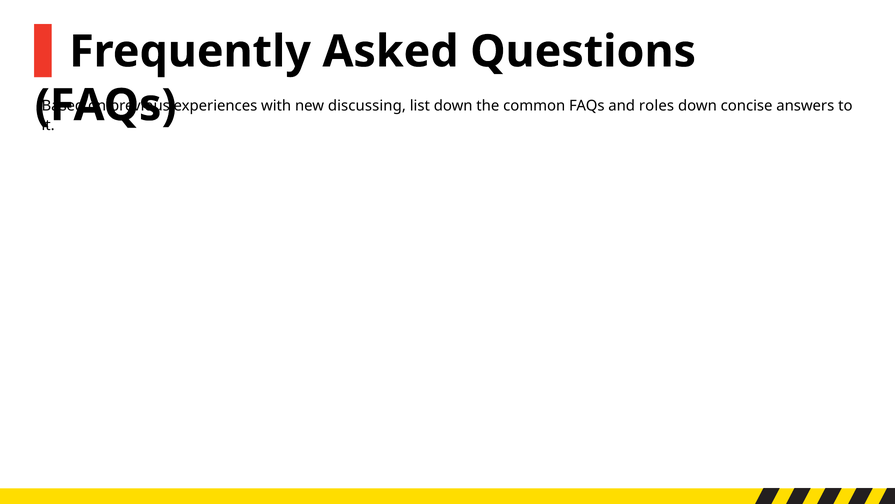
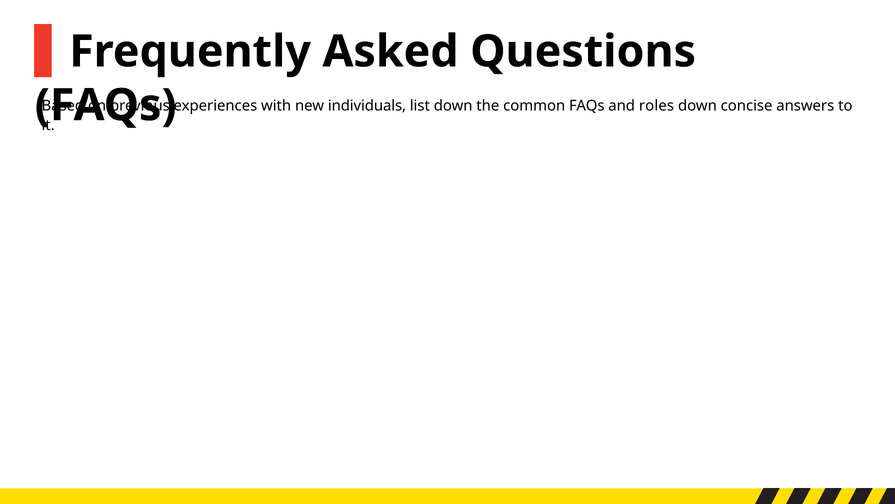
discussing: discussing -> individuals
